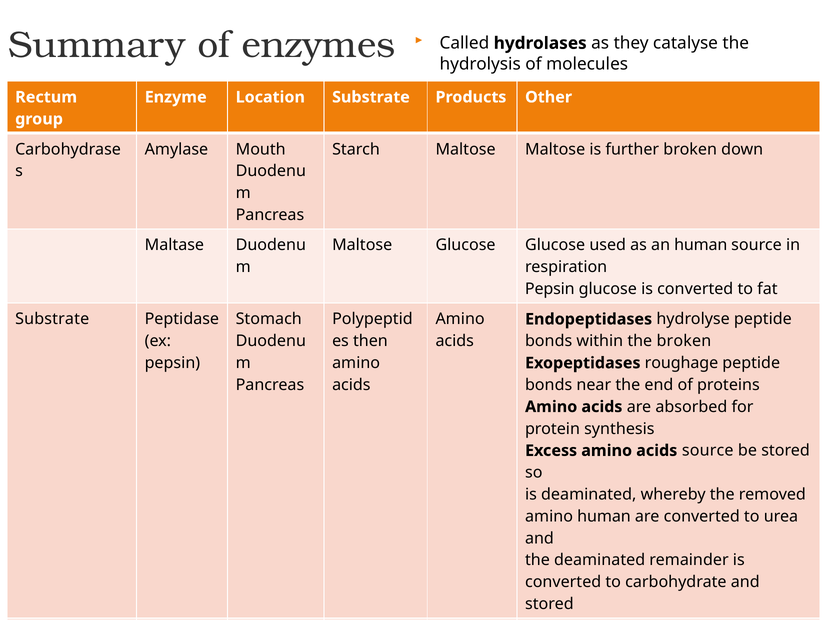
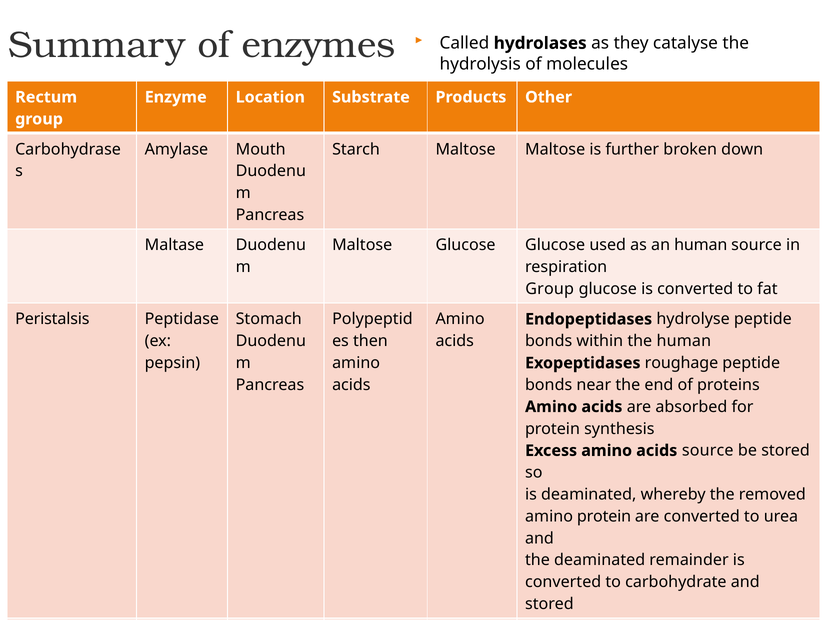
Pepsin at (550, 289): Pepsin -> Group
Substrate at (52, 319): Substrate -> Peristalsis
the broken: broken -> human
amino human: human -> protein
